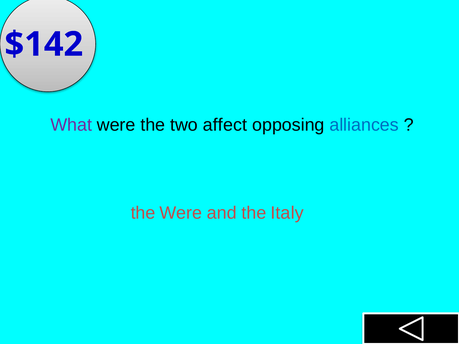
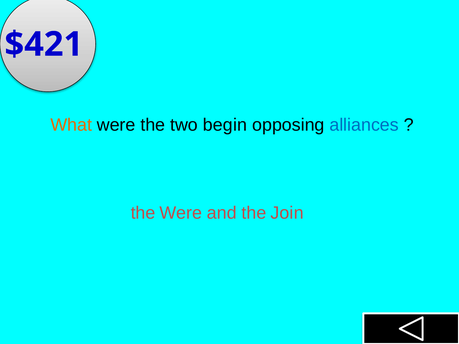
$142: $142 -> $421
What colour: purple -> orange
affect: affect -> begin
Italy: Italy -> Join
